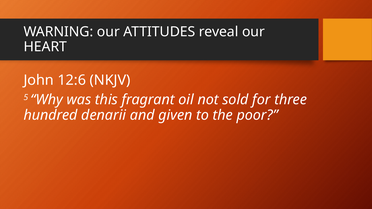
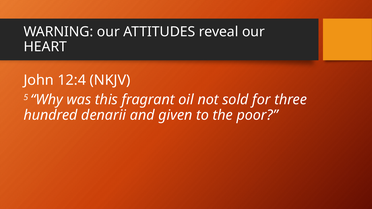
12:6: 12:6 -> 12:4
